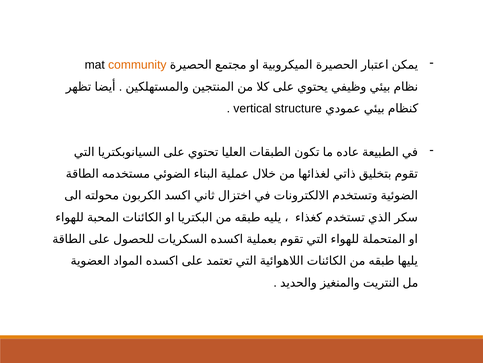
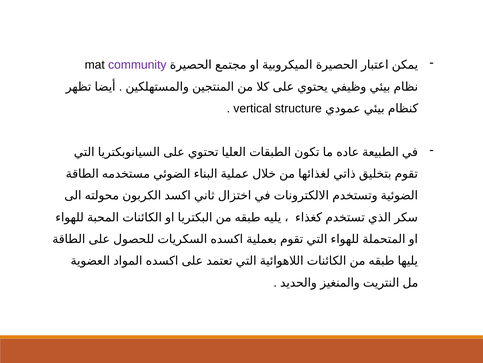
community colour: orange -> purple
